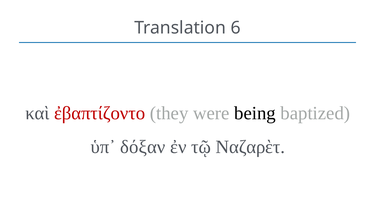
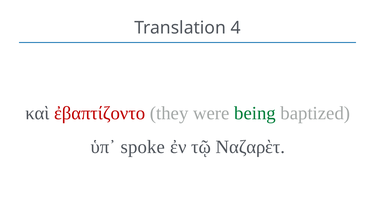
6: 6 -> 4
being colour: black -> green
δόξαν: δόξαν -> spoke
